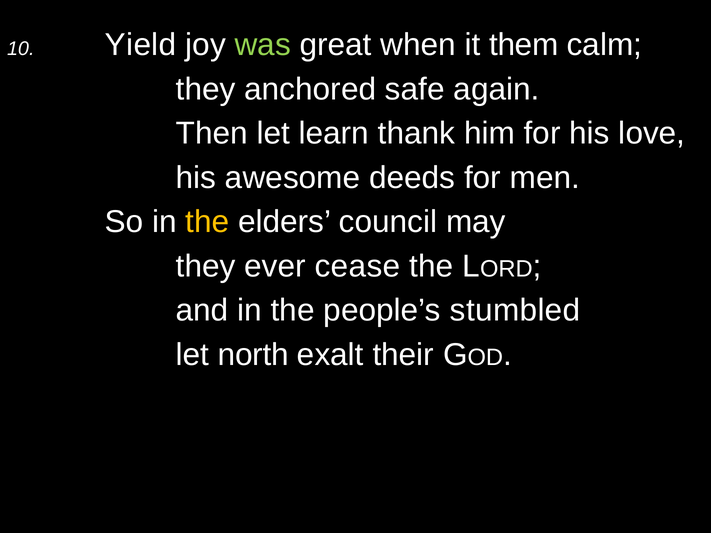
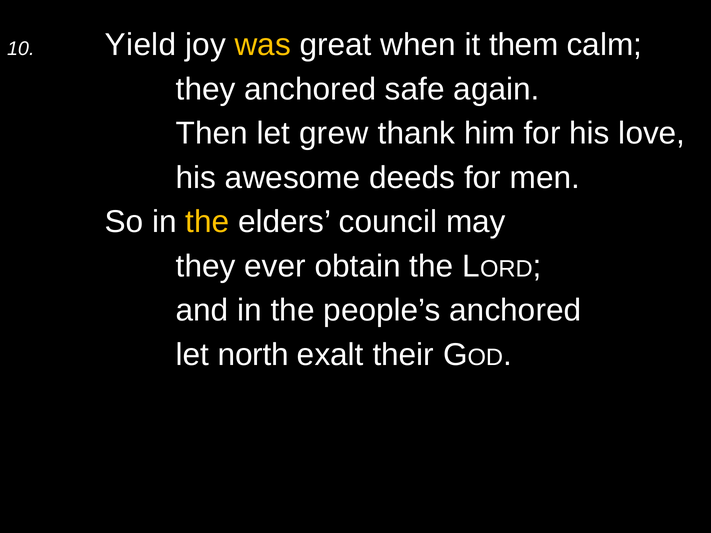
was colour: light green -> yellow
learn: learn -> grew
cease: cease -> obtain
people’s stumbled: stumbled -> anchored
